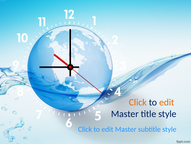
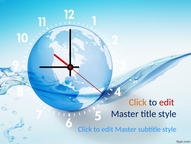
edit at (167, 102) colour: orange -> red
